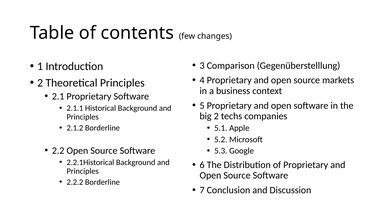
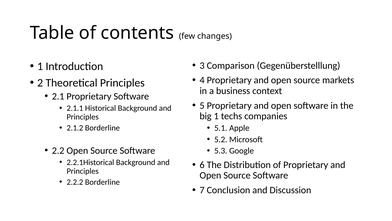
big 2: 2 -> 1
